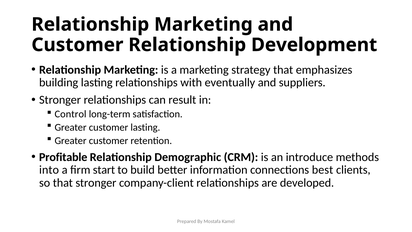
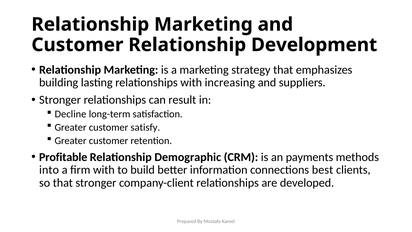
eventually: eventually -> increasing
Control: Control -> Decline
customer lasting: lasting -> satisfy
introduce: introduce -> payments
firm start: start -> with
